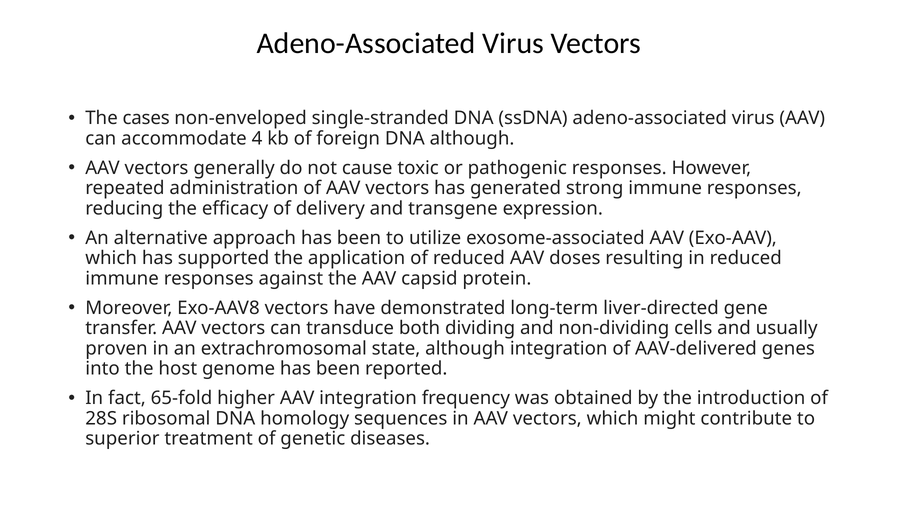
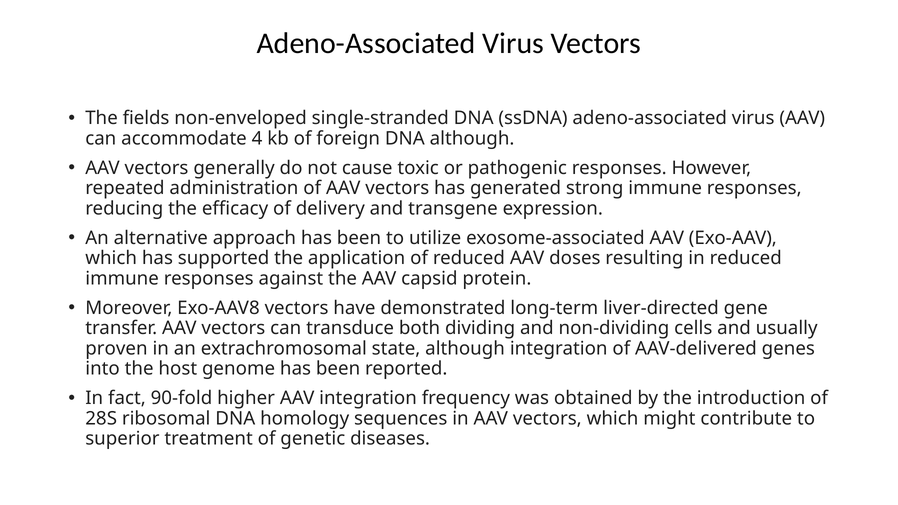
cases: cases -> fields
65-fold: 65-fold -> 90-fold
